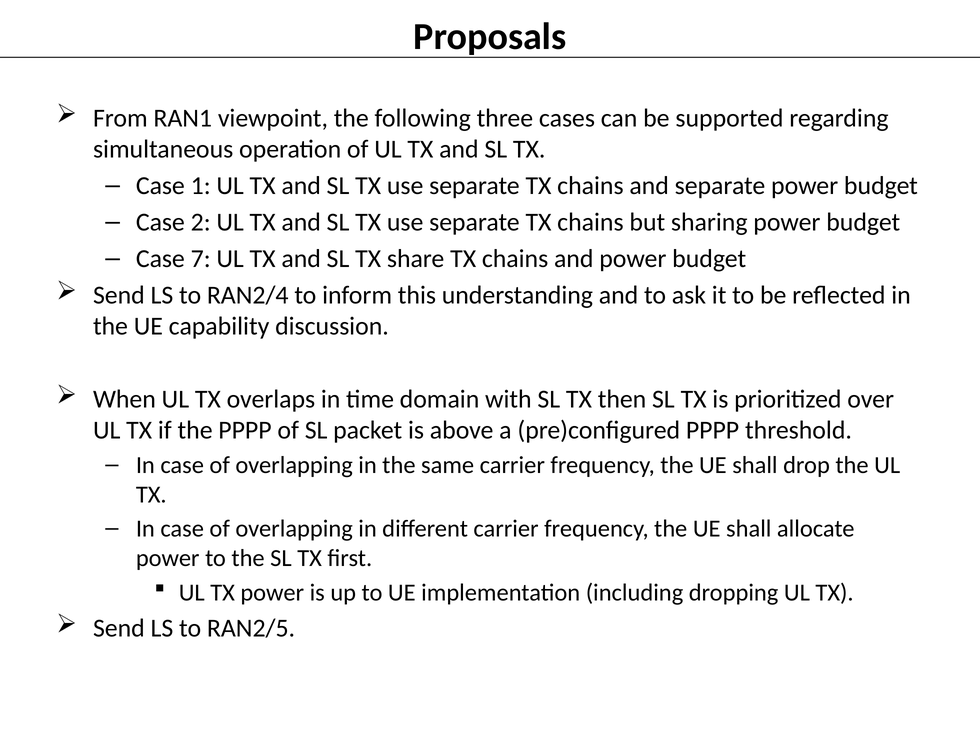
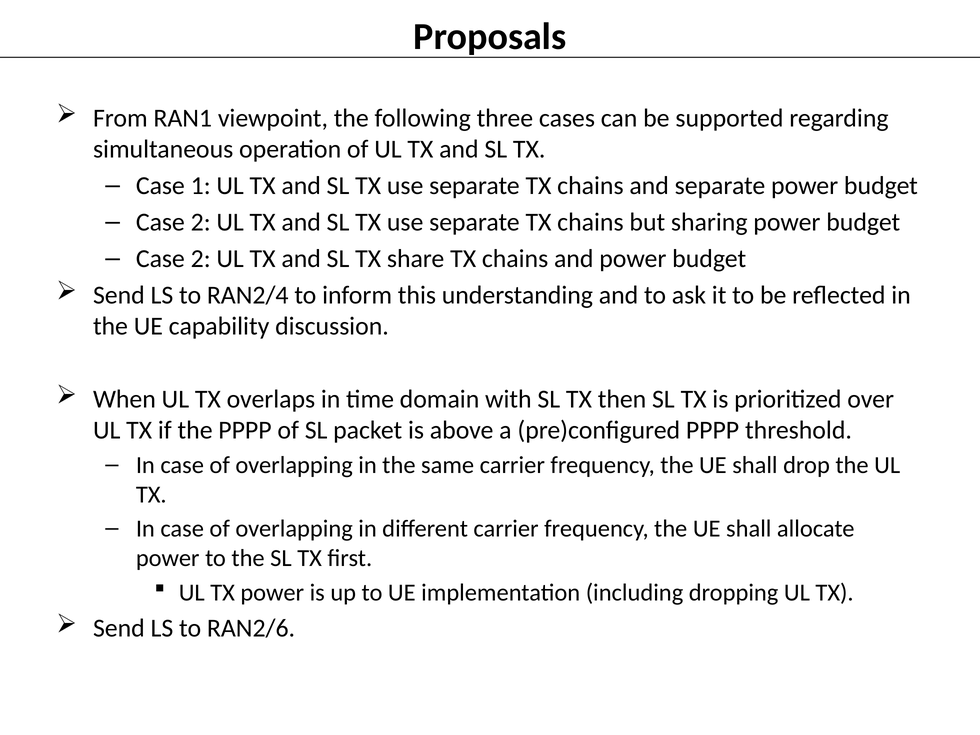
7 at (201, 259): 7 -> 2
RAN2/5: RAN2/5 -> RAN2/6
